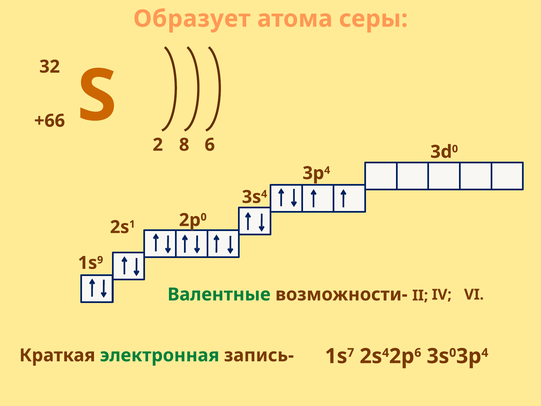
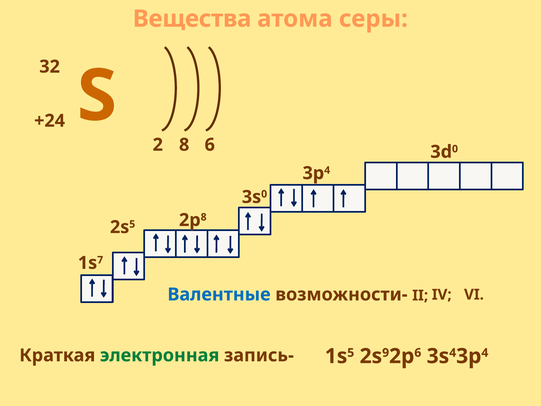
Образует: Образует -> Вещества
+66: +66 -> +24
4 at (264, 194): 4 -> 0
1 at (132, 224): 1 -> 5
0 at (204, 217): 0 -> 8
9: 9 -> 7
Валентные colour: green -> blue
7 at (351, 353): 7 -> 5
4 at (386, 353): 4 -> 9
0 at (453, 353): 0 -> 4
